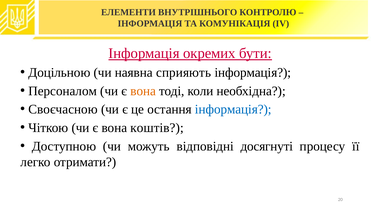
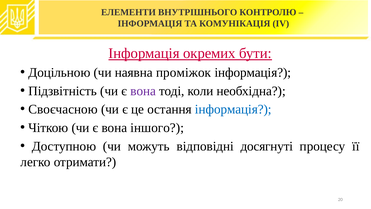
сприяють: сприяють -> проміжок
Персоналом: Персоналом -> Підзвітність
вона at (143, 91) colour: orange -> purple
коштів: коштів -> іншого
